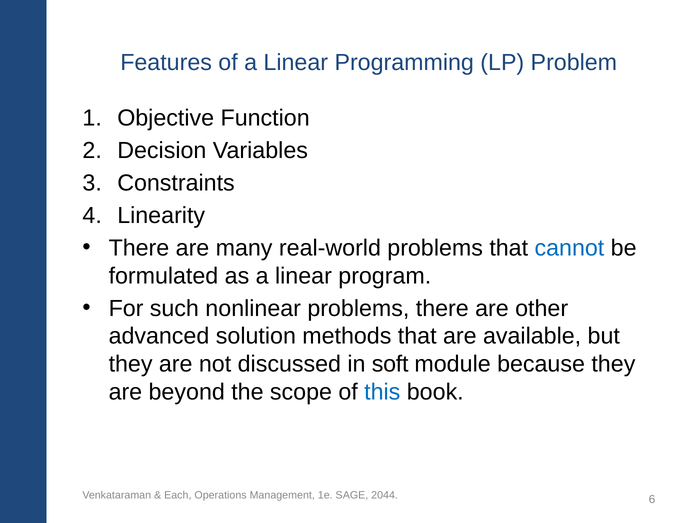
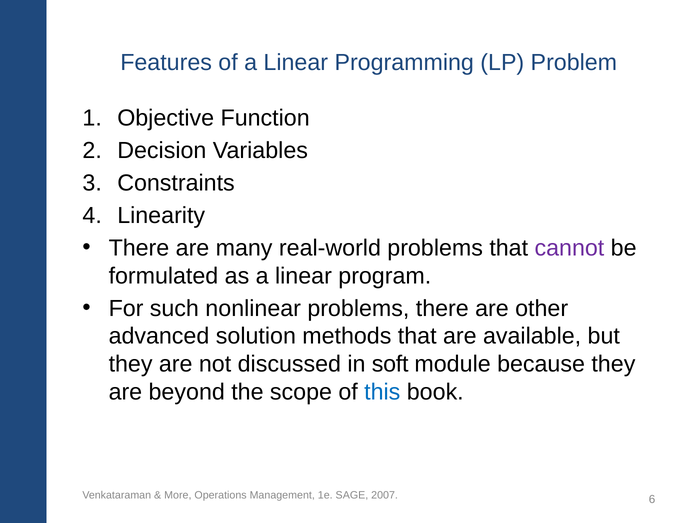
cannot colour: blue -> purple
Each: Each -> More
2044: 2044 -> 2007
